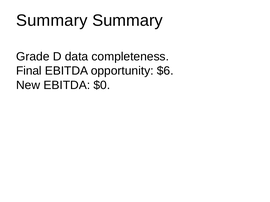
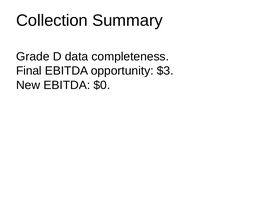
Summary at (52, 20): Summary -> Collection
$6: $6 -> $3
